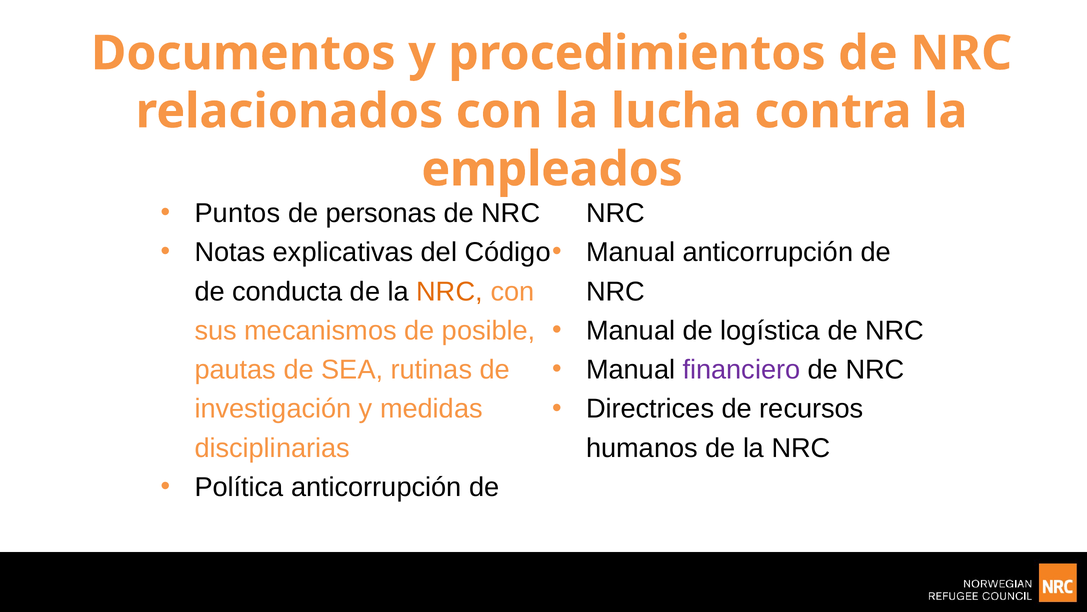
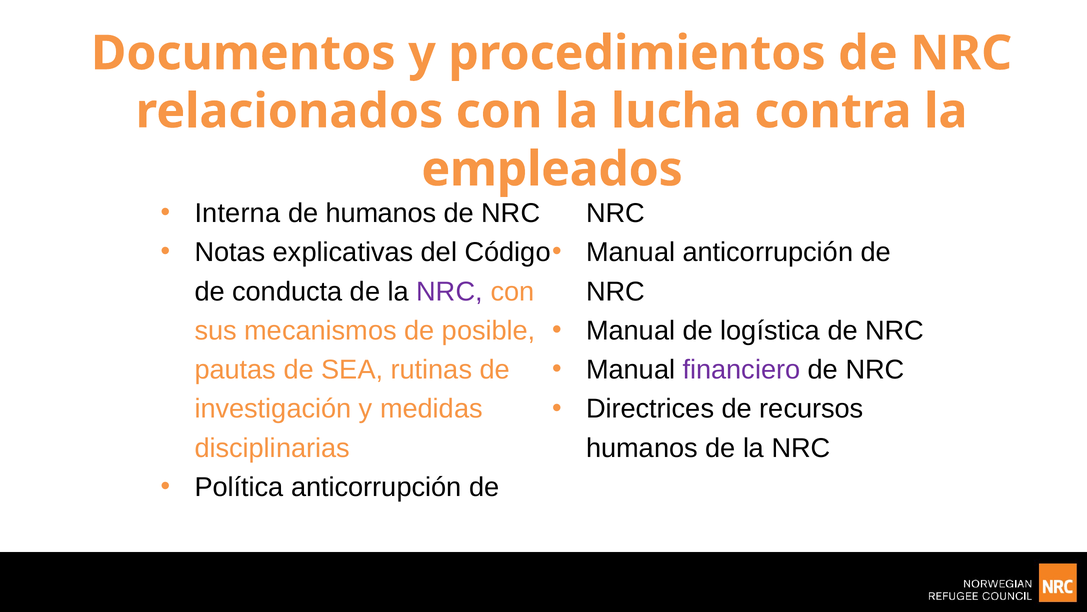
Puntos: Puntos -> Interna
de personas: personas -> humanos
NRC at (450, 291) colour: orange -> purple
